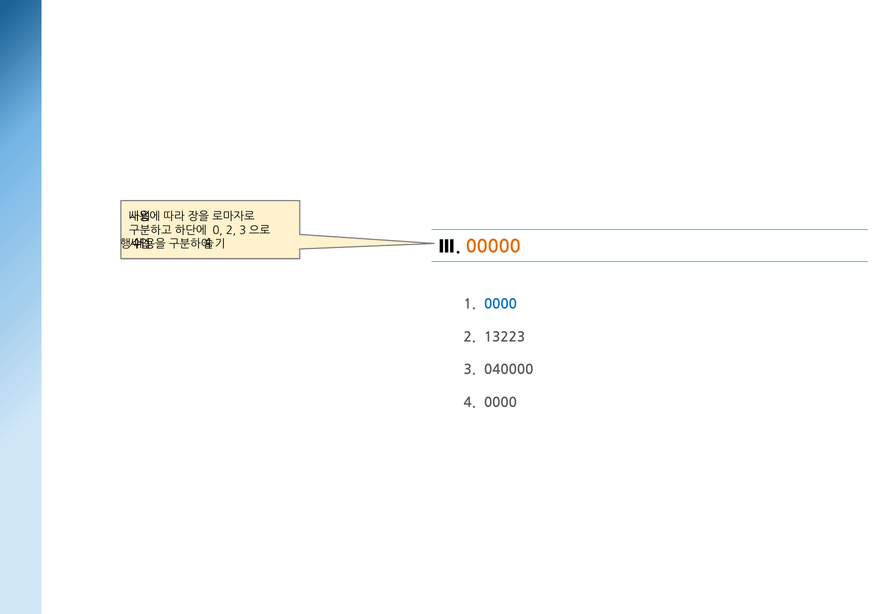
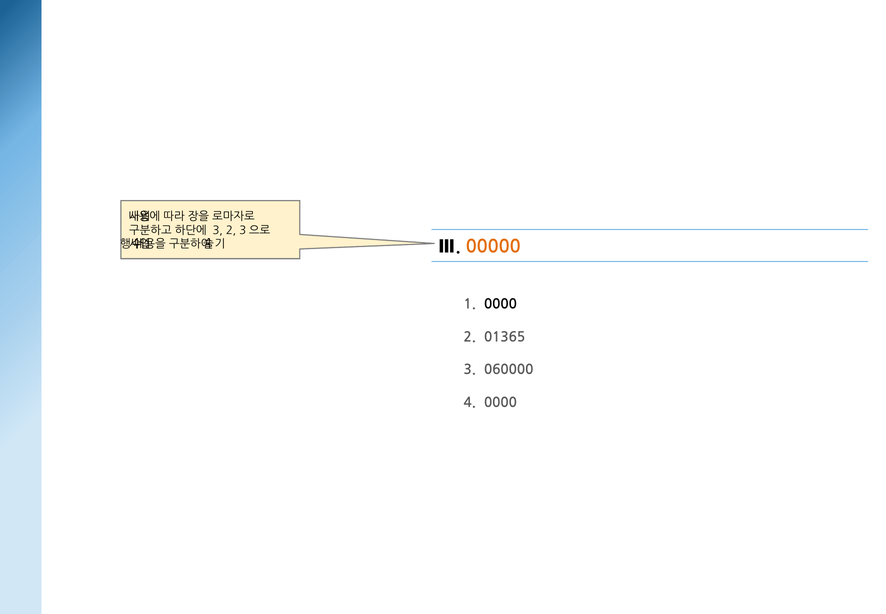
0 at (218, 230): 0 -> 3
0000 at (500, 304) colour: blue -> black
13223: 13223 -> 01365
040000: 040000 -> 060000
